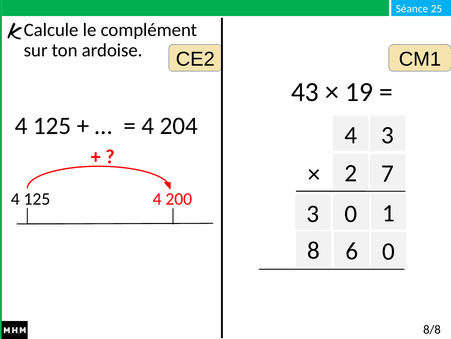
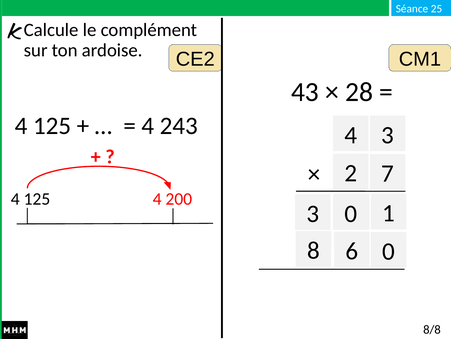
19: 19 -> 28
204: 204 -> 243
